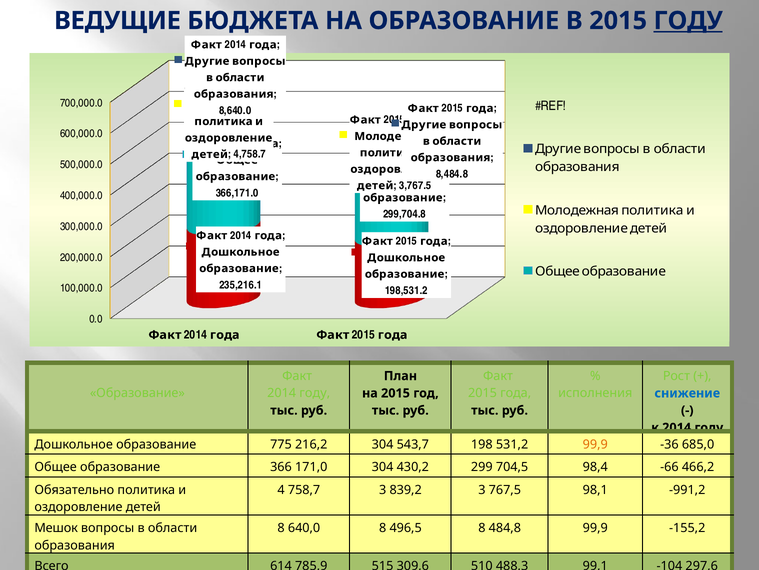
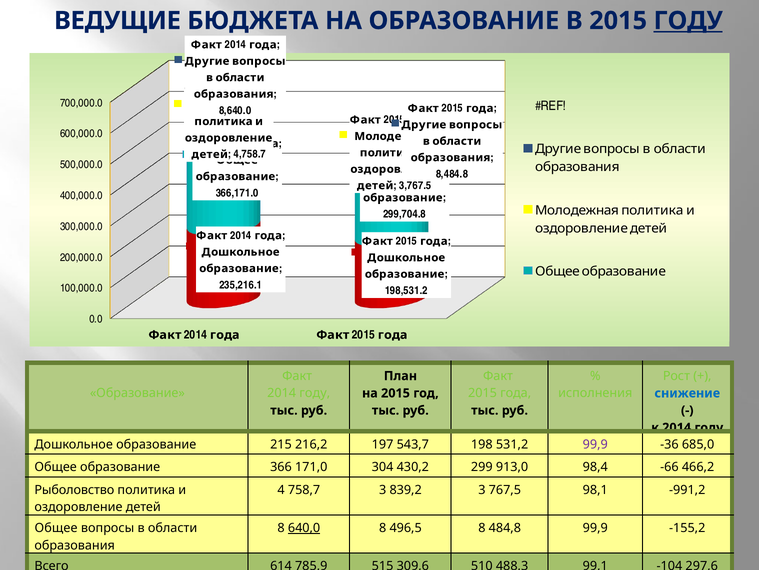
775: 775 -> 215
216,2 304: 304 -> 197
99,9 at (595, 444) colour: orange -> purple
704,5: 704,5 -> 913,0
Обязательно: Обязательно -> Рыболовство
Мешок at (56, 527): Мешок -> Общее
640,0 underline: none -> present
